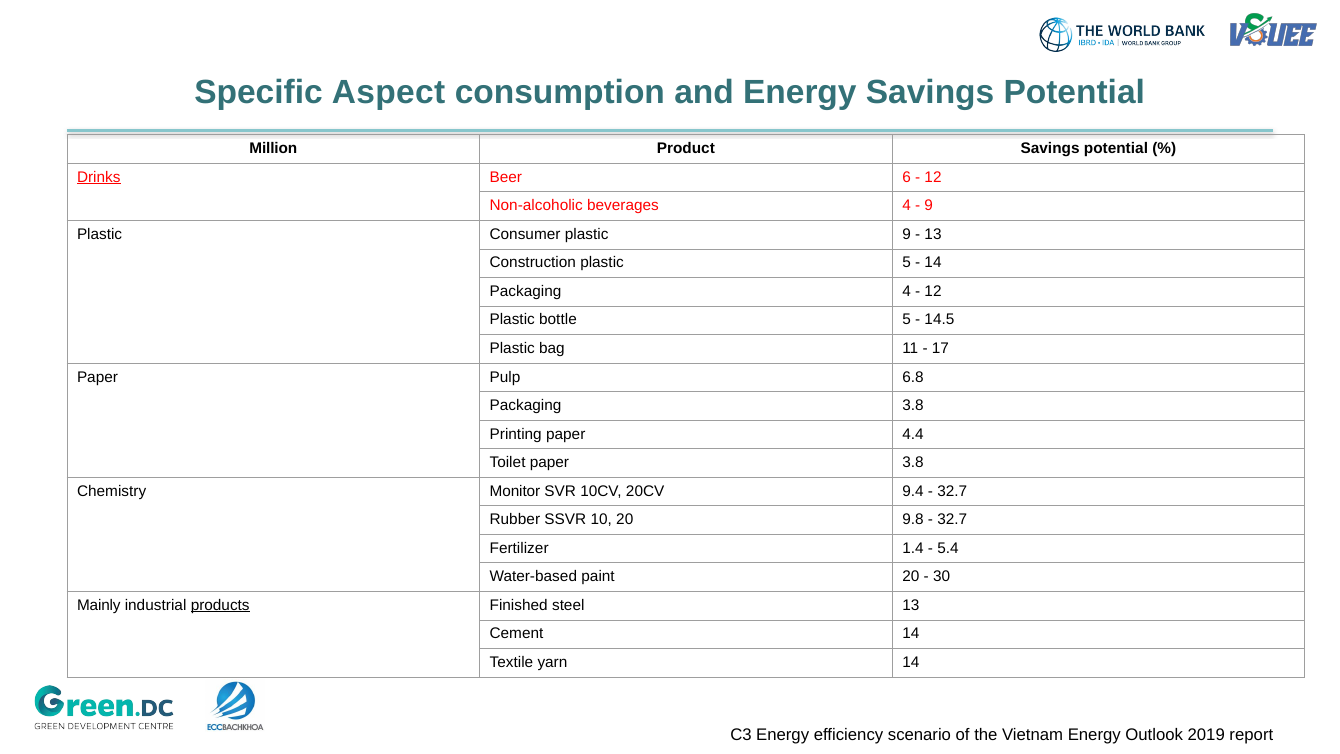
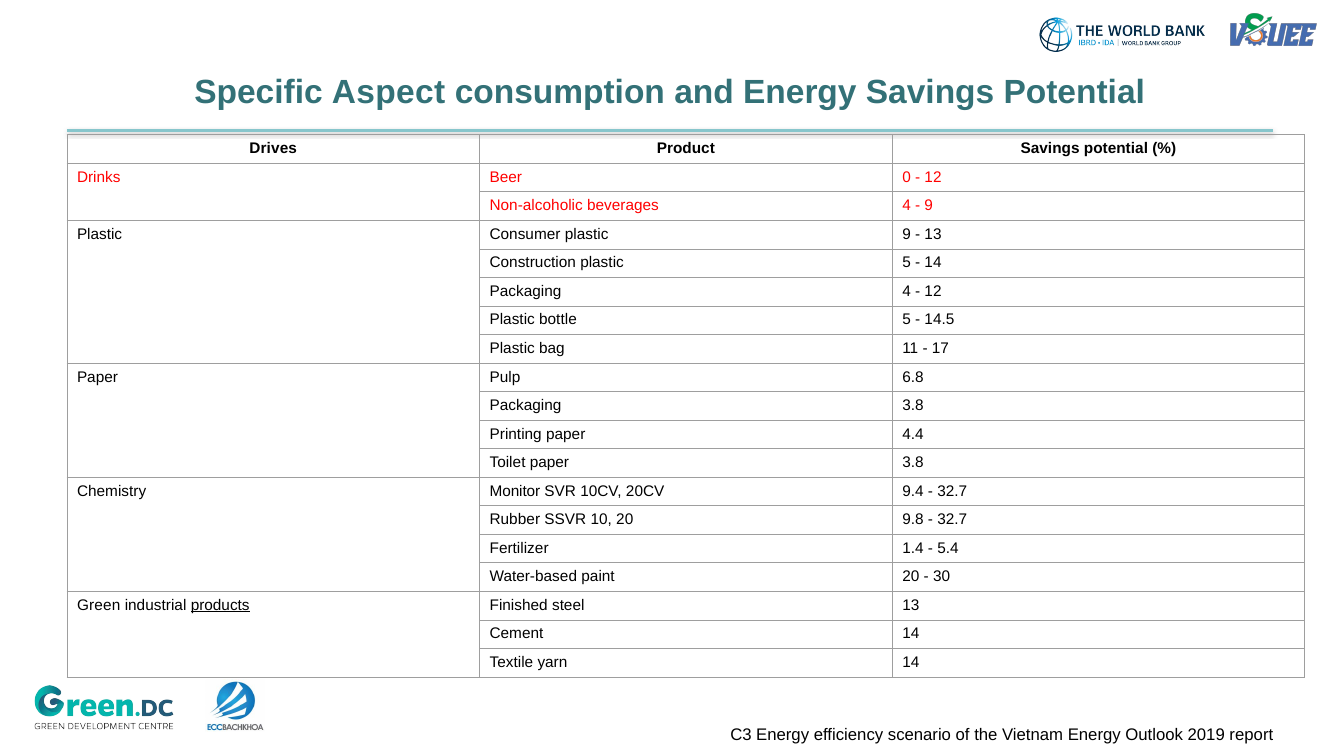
Million: Million -> Drives
Drinks underline: present -> none
6: 6 -> 0
Mainly: Mainly -> Green
